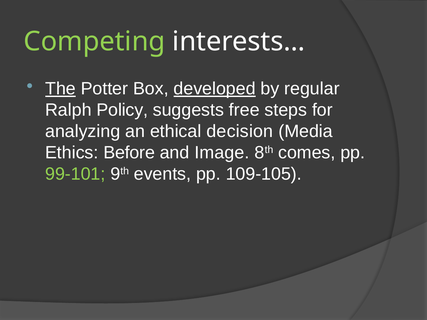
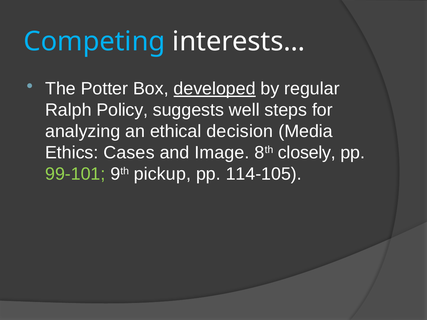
Competing colour: light green -> light blue
The underline: present -> none
free: free -> well
Before: Before -> Cases
comes: comes -> closely
events: events -> pickup
109-105: 109-105 -> 114-105
